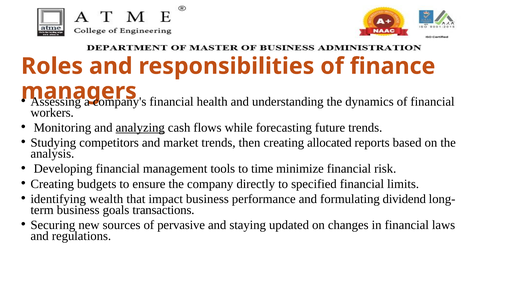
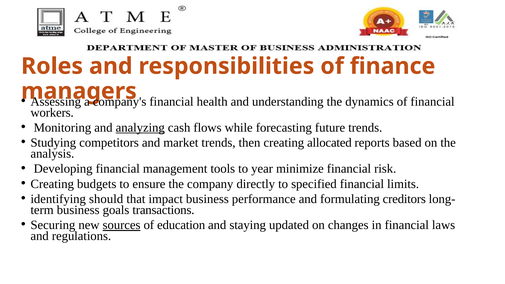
time: time -> year
wealth: wealth -> should
dividend: dividend -> creditors
sources underline: none -> present
pervasive: pervasive -> education
